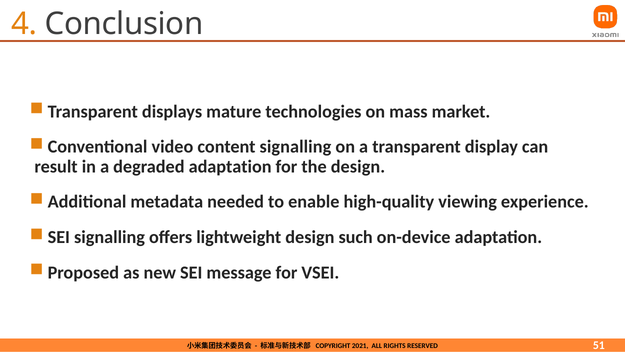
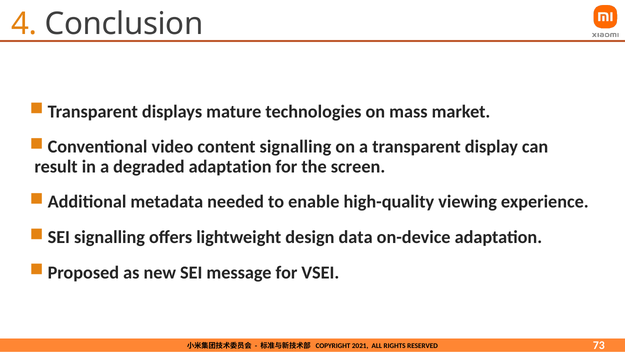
the design: design -> screen
such: such -> data
51: 51 -> 73
